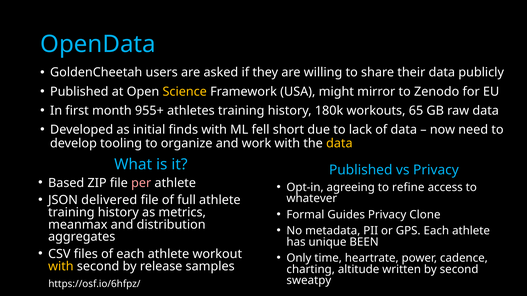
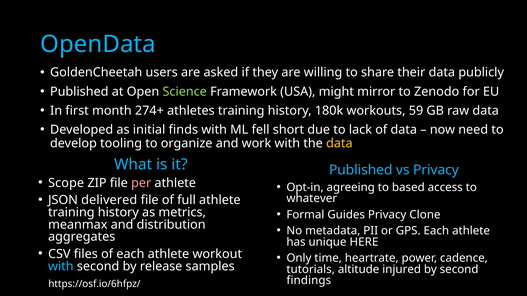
Science colour: yellow -> light green
955+: 955+ -> 274+
65: 65 -> 59
Based: Based -> Scope
refine: refine -> based
BEEN: BEEN -> HERE
with at (61, 267) colour: yellow -> light blue
charting: charting -> tutorials
written: written -> injured
sweatpy: sweatpy -> findings
